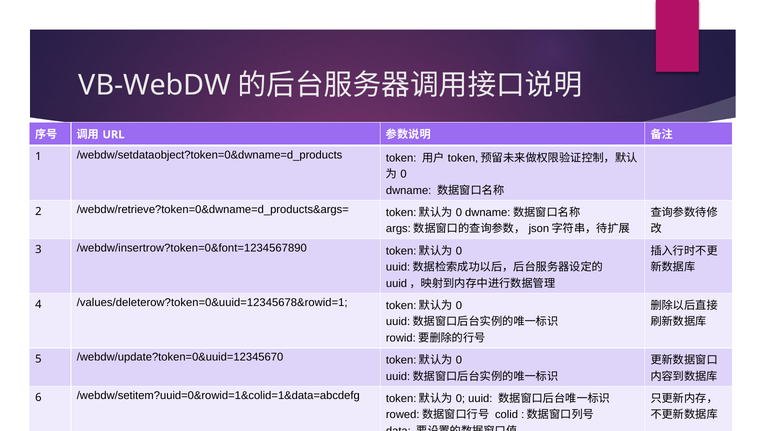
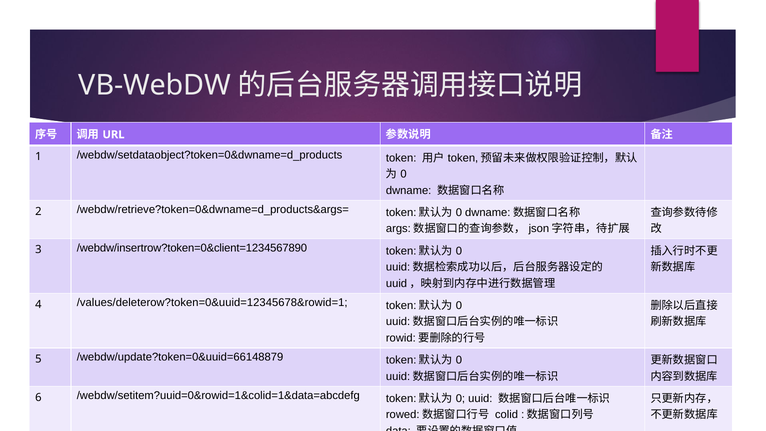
/webdw/insertrow?token=0&font=1234567890: /webdw/insertrow?token=0&font=1234567890 -> /webdw/insertrow?token=0&client=1234567890
/webdw/update?token=0&uuid=12345670: /webdw/update?token=0&uuid=12345670 -> /webdw/update?token=0&uuid=66148879
